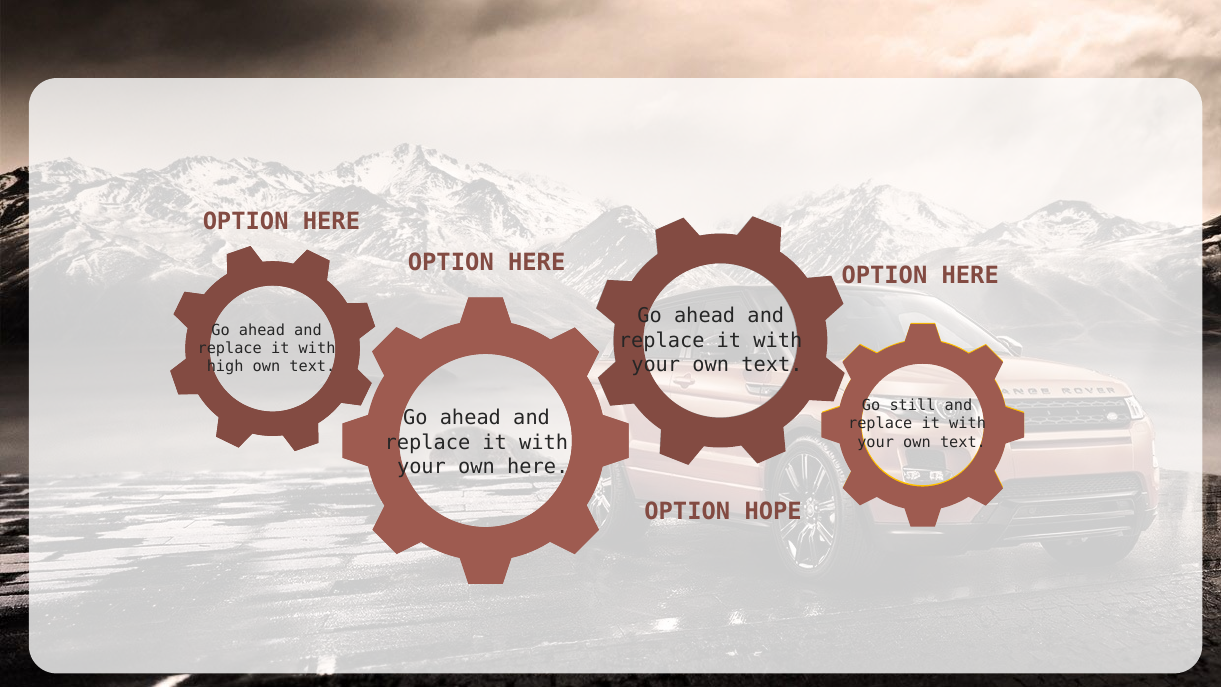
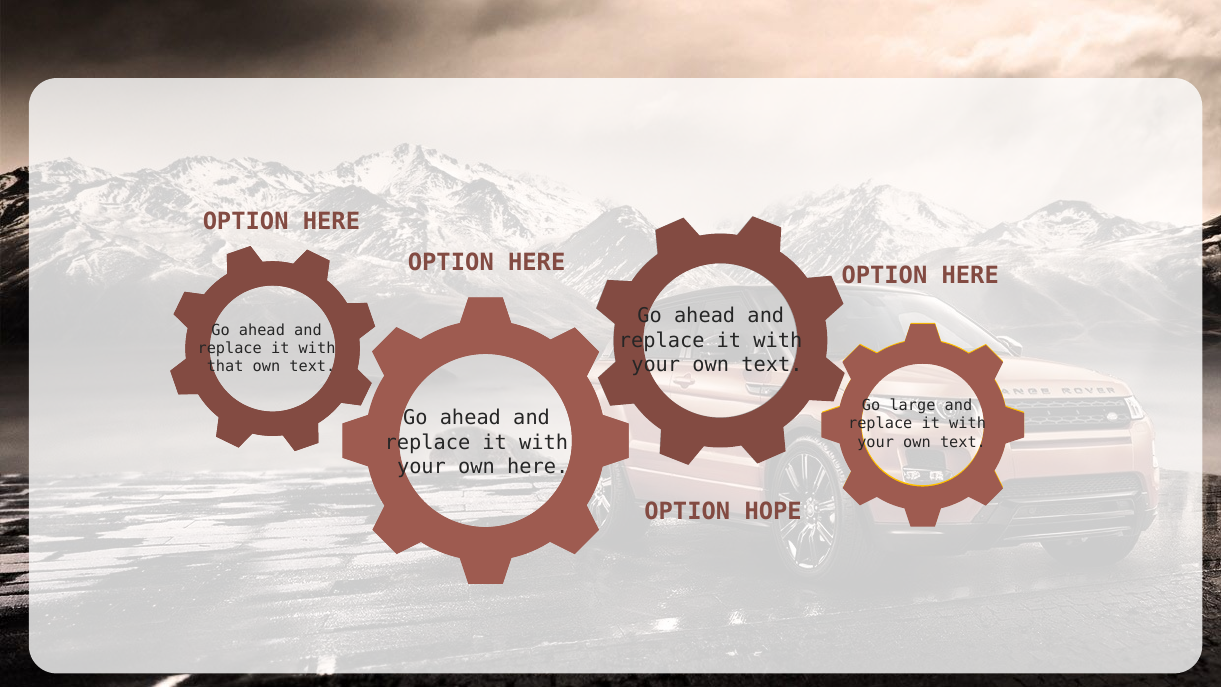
high: high -> that
still: still -> large
